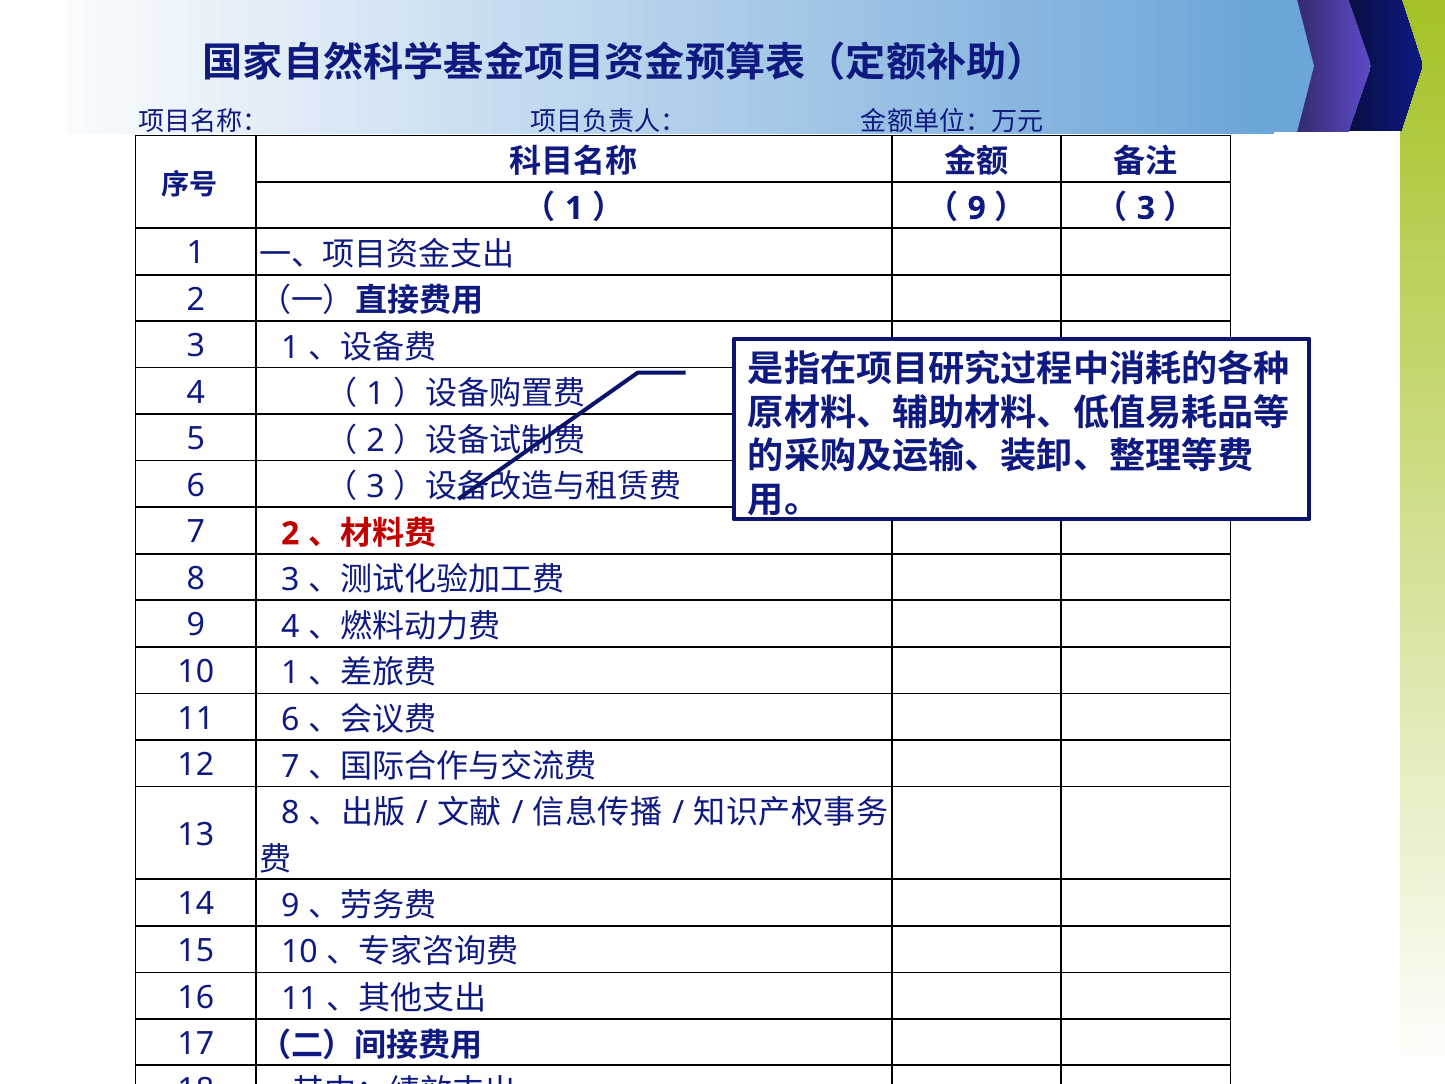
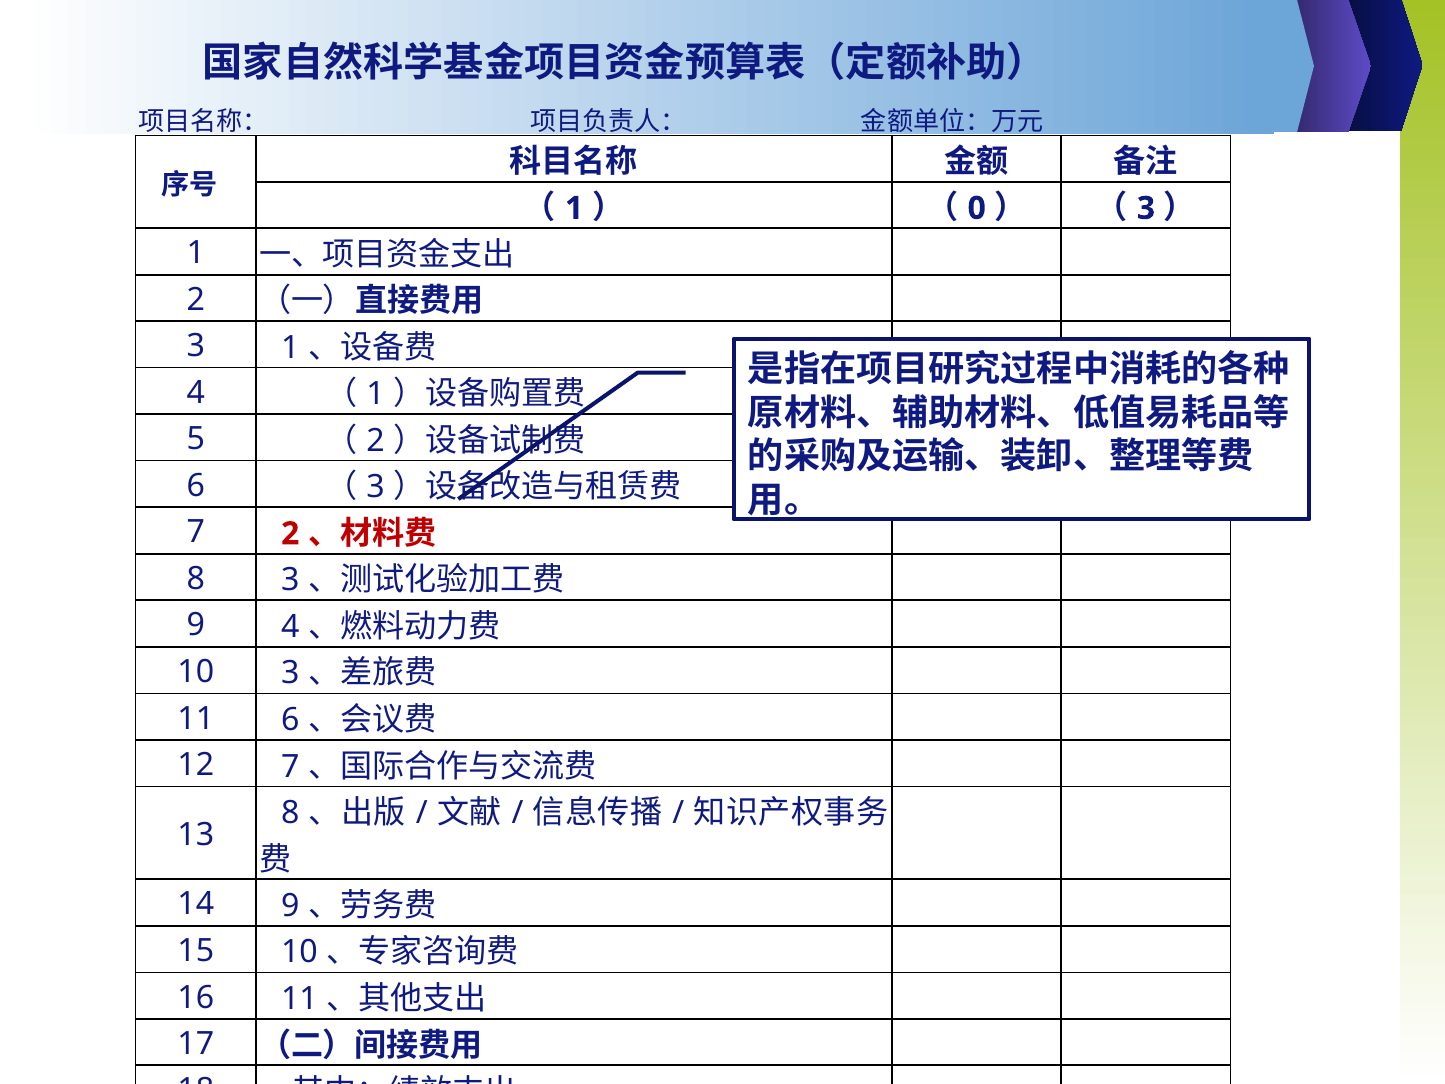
9 at (977, 208): 9 -> 0
10 1: 1 -> 3
